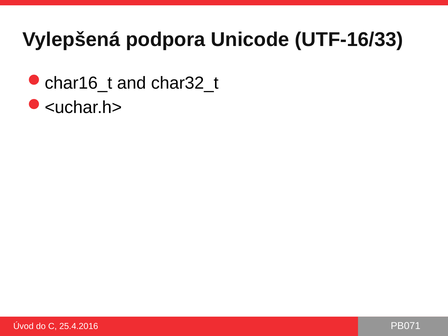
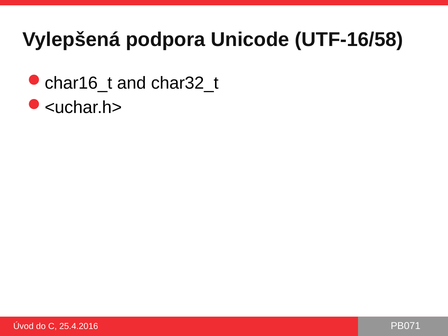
UTF-16/33: UTF-16/33 -> UTF-16/58
